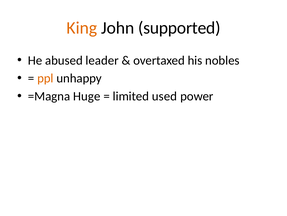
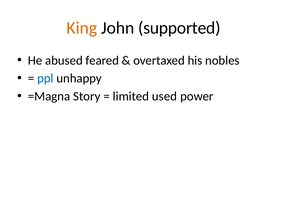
leader: leader -> feared
ppl colour: orange -> blue
Huge: Huge -> Story
